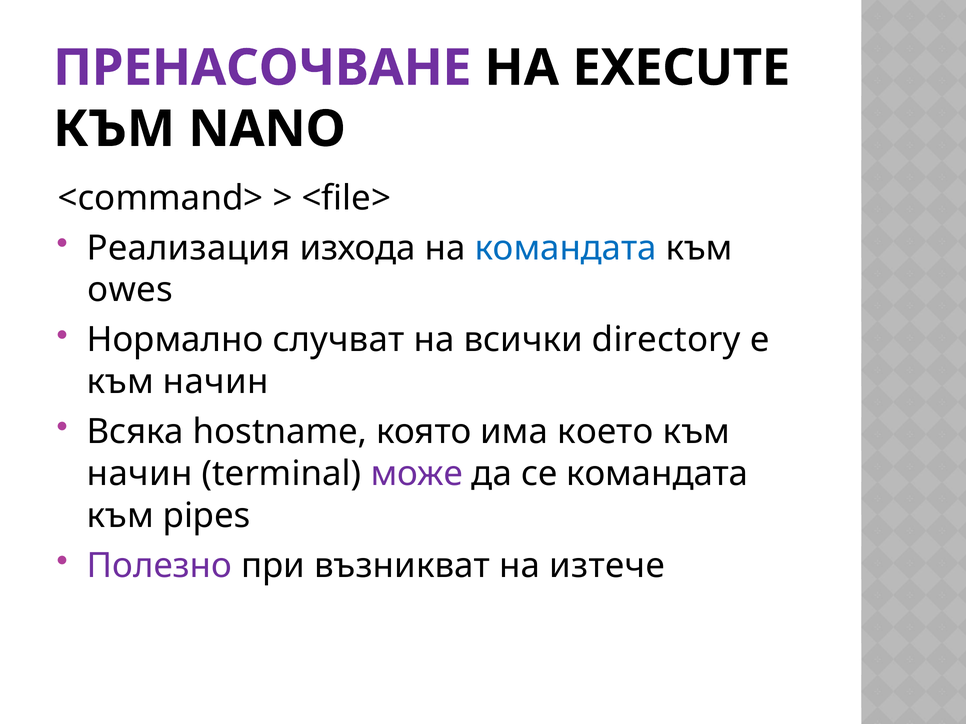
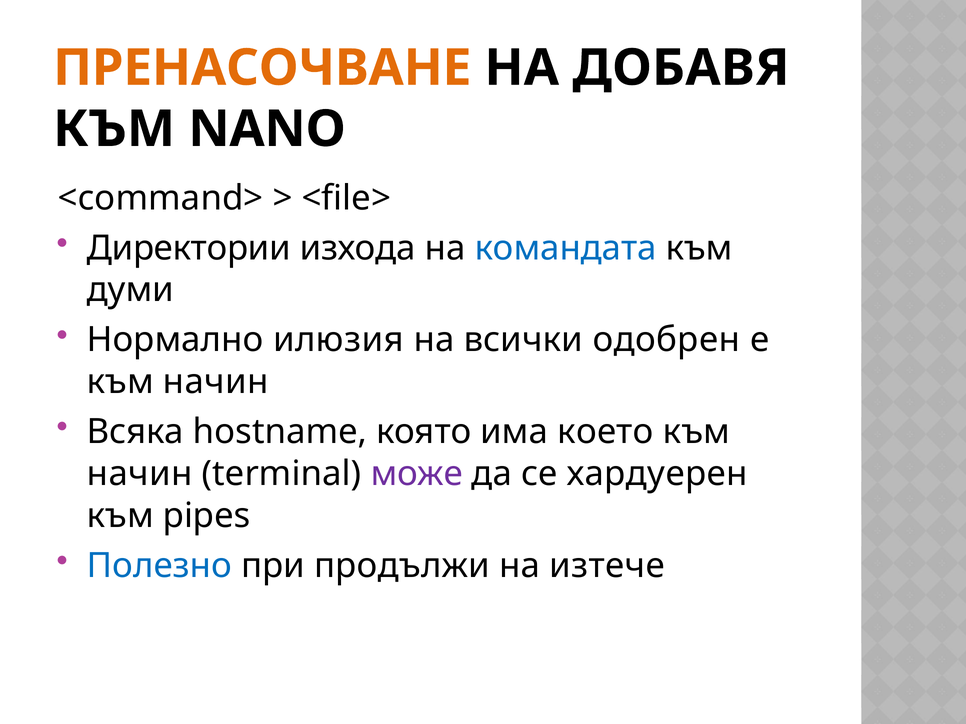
ПРЕНАСОЧВАНЕ colour: purple -> orange
EXECUTE: EXECUTE -> ДОБАВЯ
Реализация: Реализация -> Директории
owes: owes -> думи
случват: случват -> илюзия
directory: directory -> одобрен
се командата: командата -> хардуерен
Полезно colour: purple -> blue
възникват: възникват -> продължи
